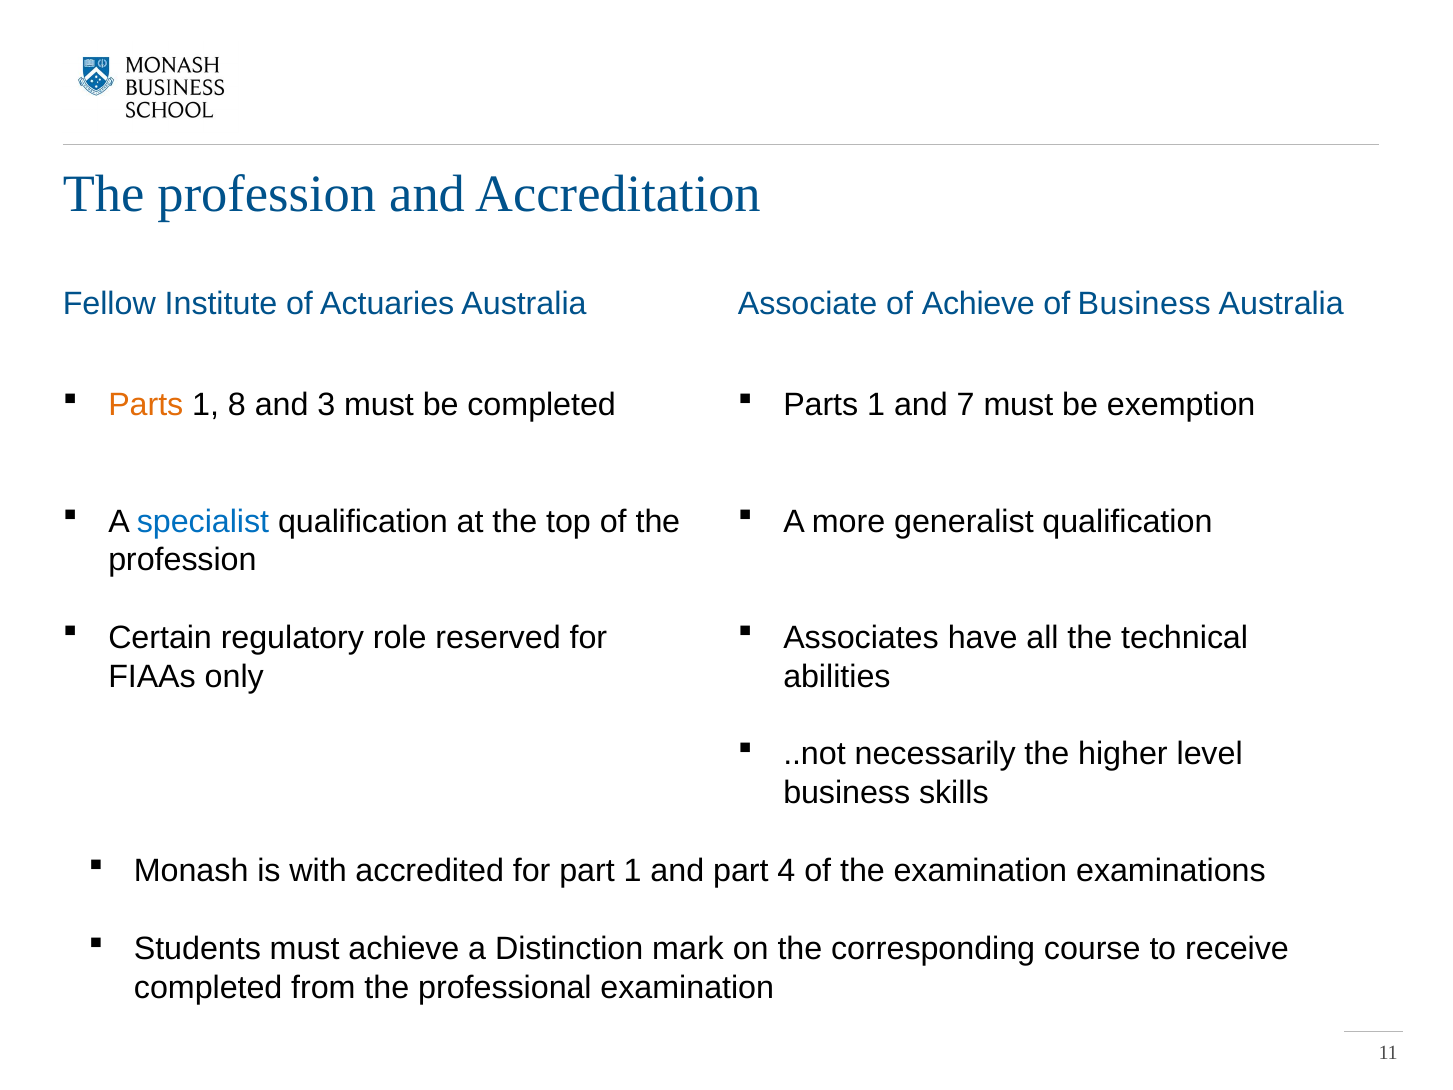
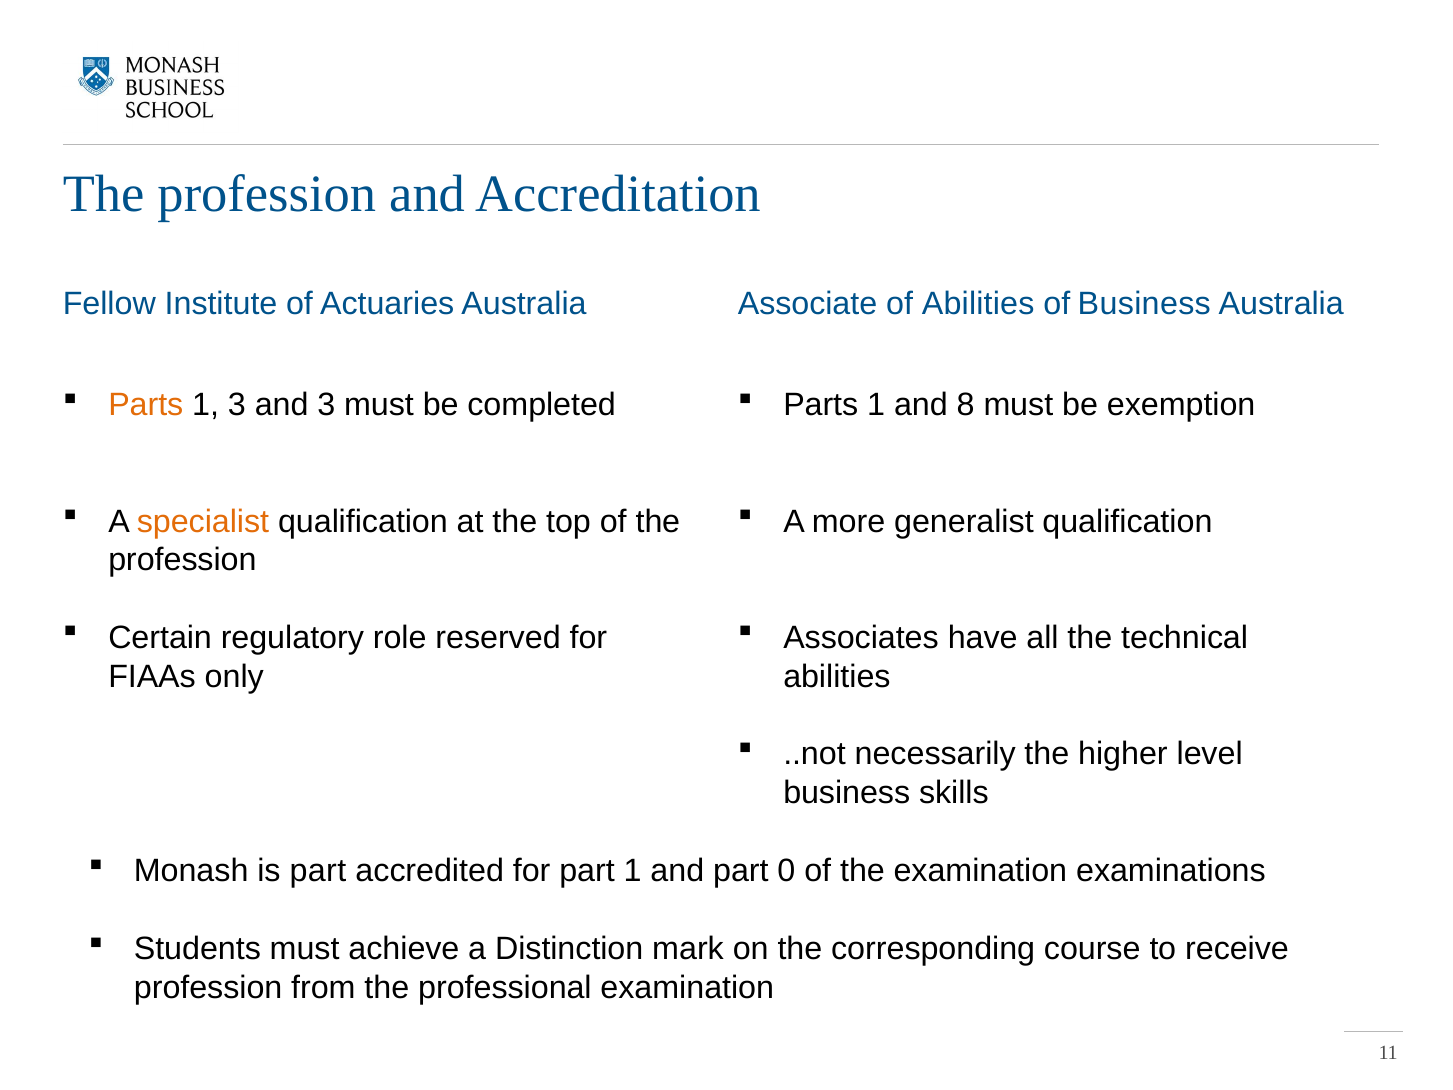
of Achieve: Achieve -> Abilities
1 8: 8 -> 3
7: 7 -> 8
specialist colour: blue -> orange
is with: with -> part
4: 4 -> 0
completed at (208, 987): completed -> profession
